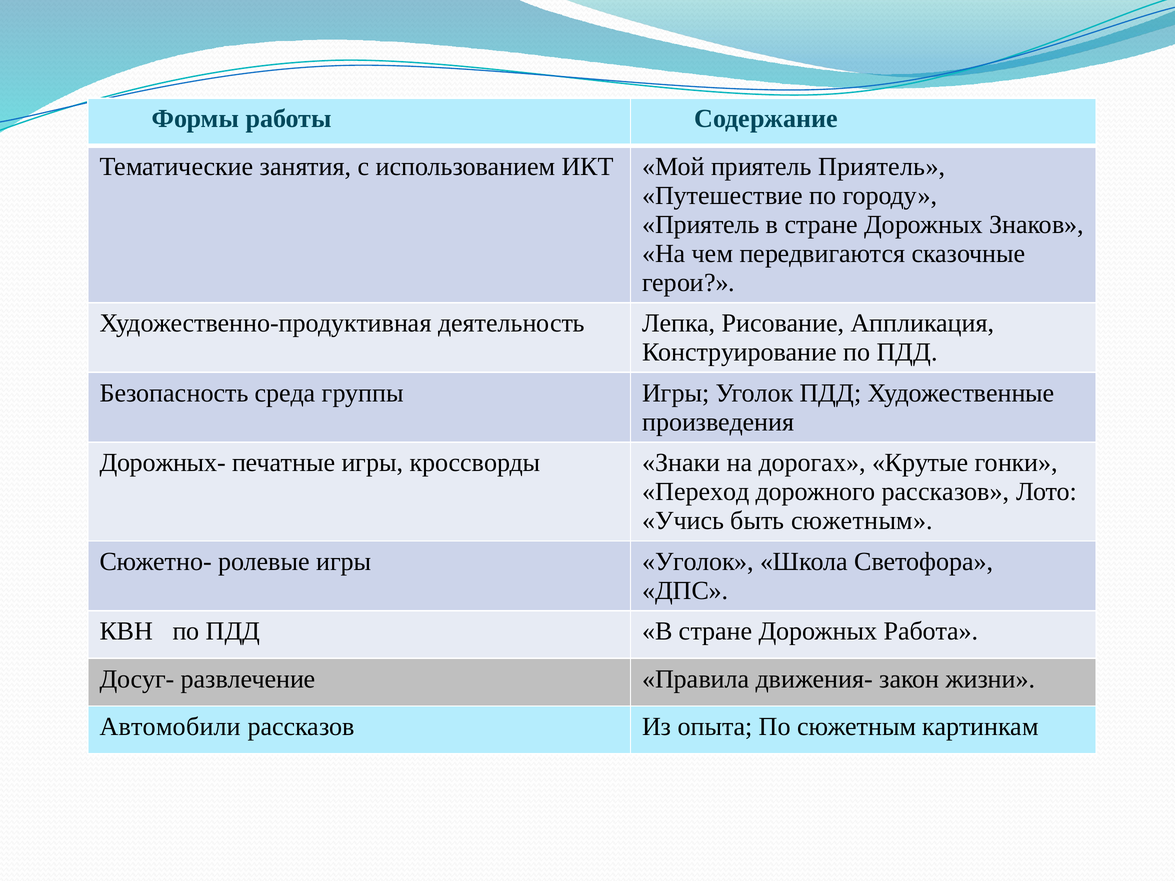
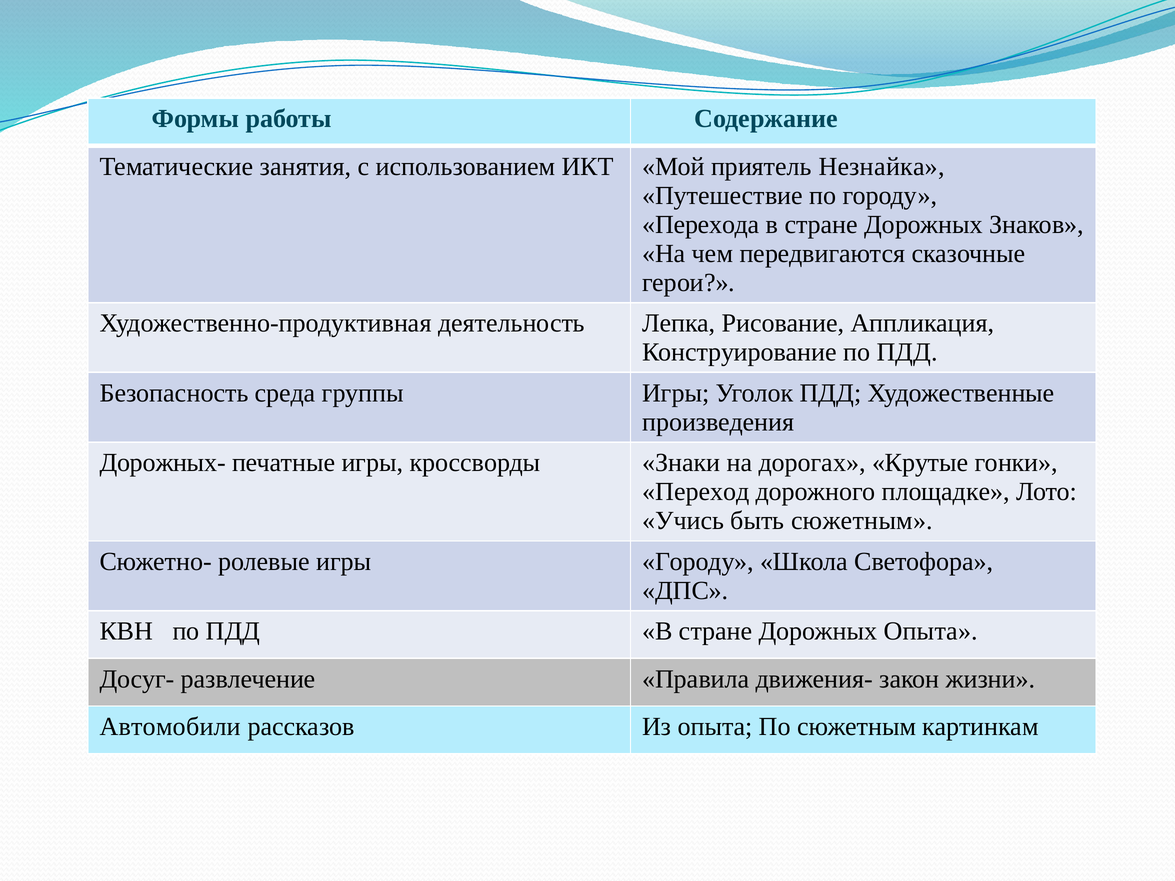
приятель Приятель: Приятель -> Незнайка
Приятель at (701, 224): Приятель -> Перехода
дорожного рассказов: рассказов -> площадке
ролевые игры Уголок: Уголок -> Городу
Дорожных Работа: Работа -> Опыта
